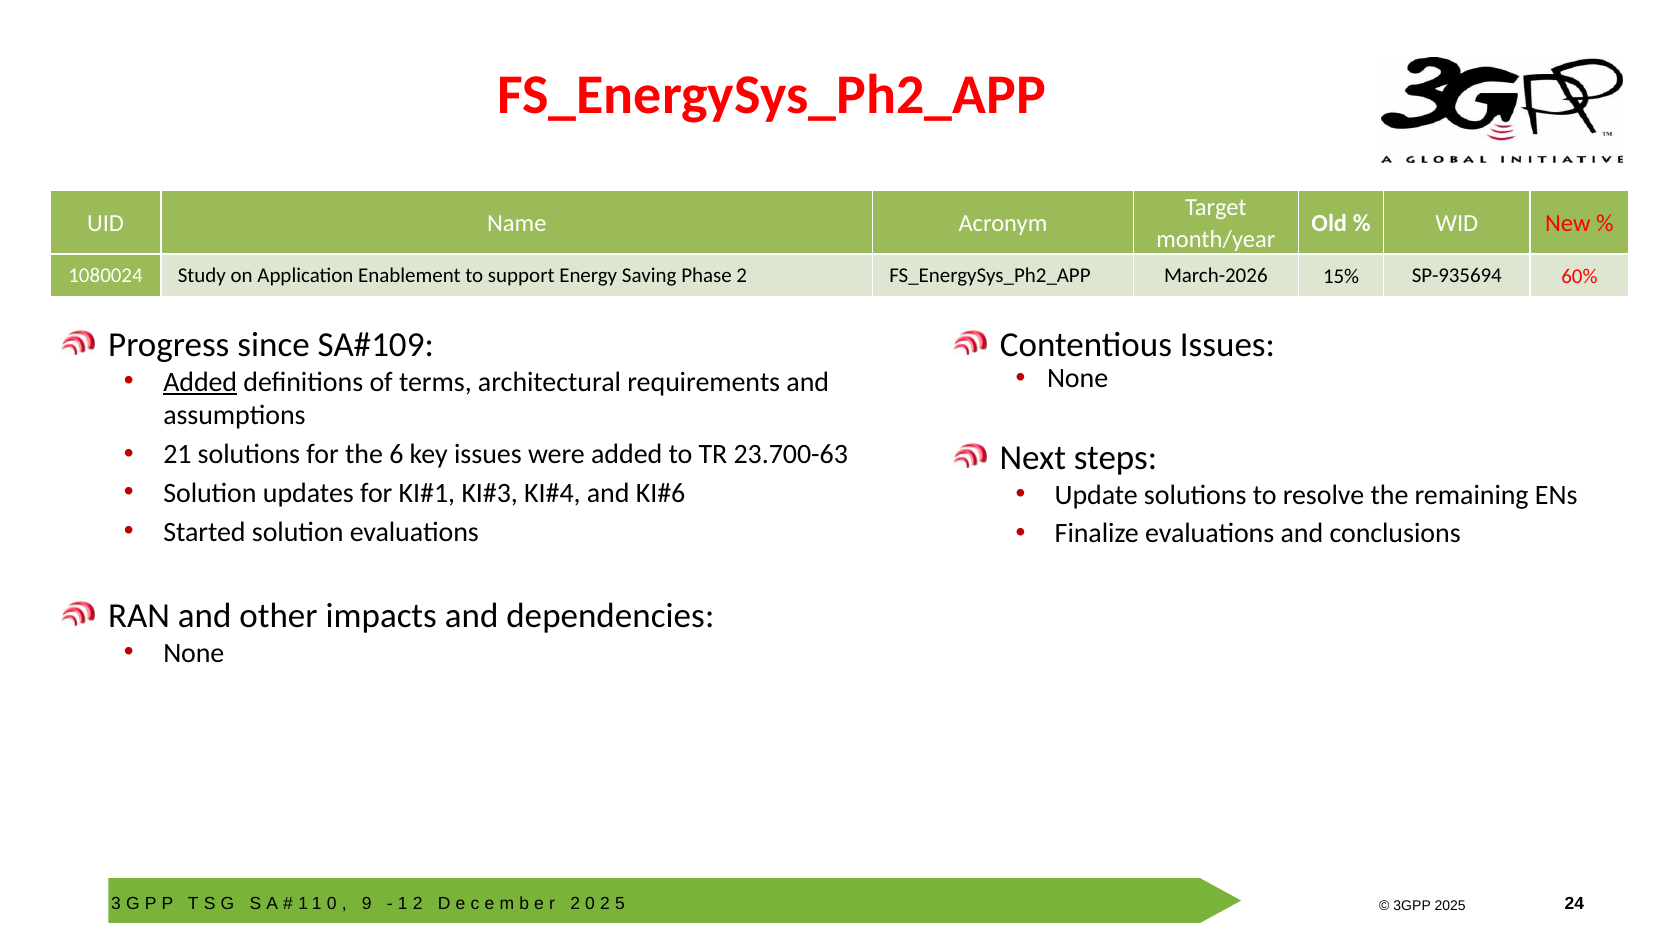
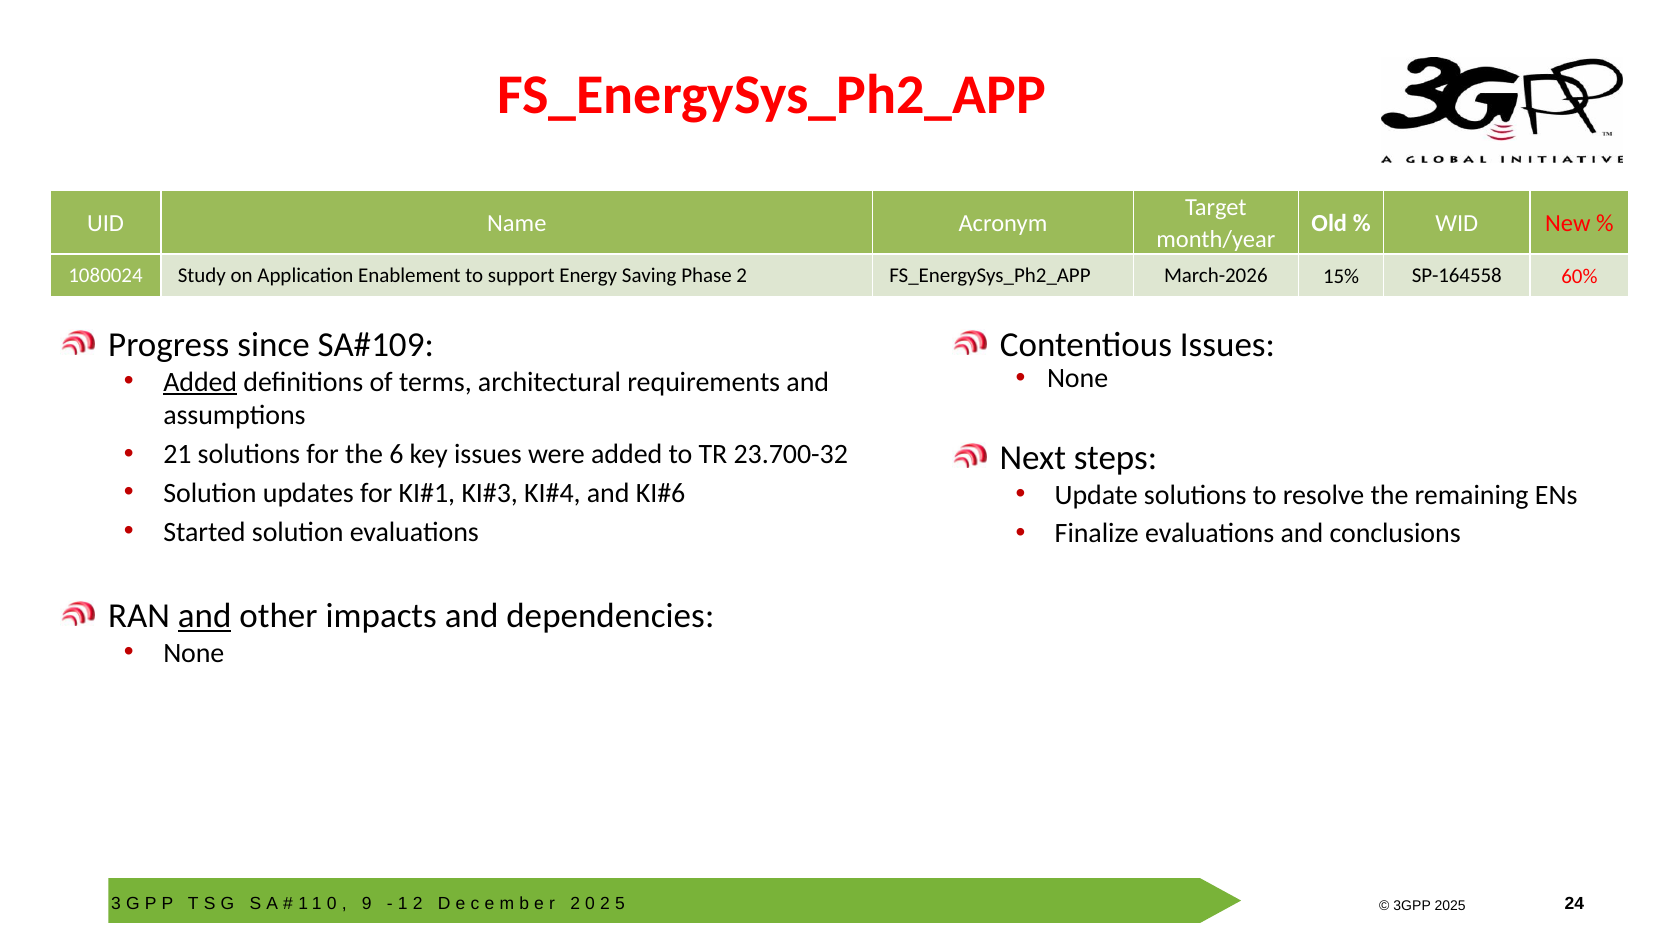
SP-935694: SP-935694 -> SP-164558
23.700-63: 23.700-63 -> 23.700-32
and at (205, 615) underline: none -> present
